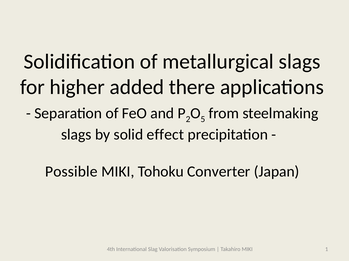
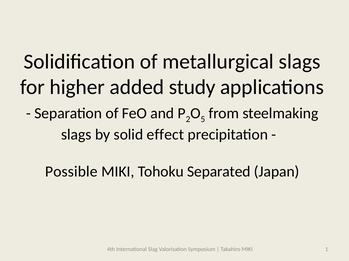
there: there -> study
Converter: Converter -> Separated
